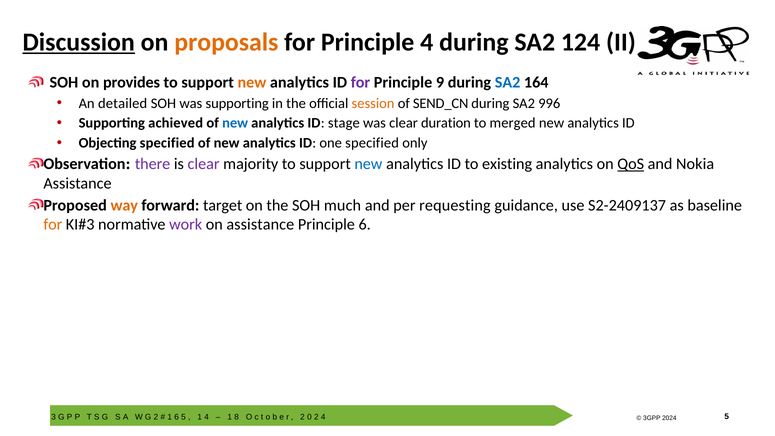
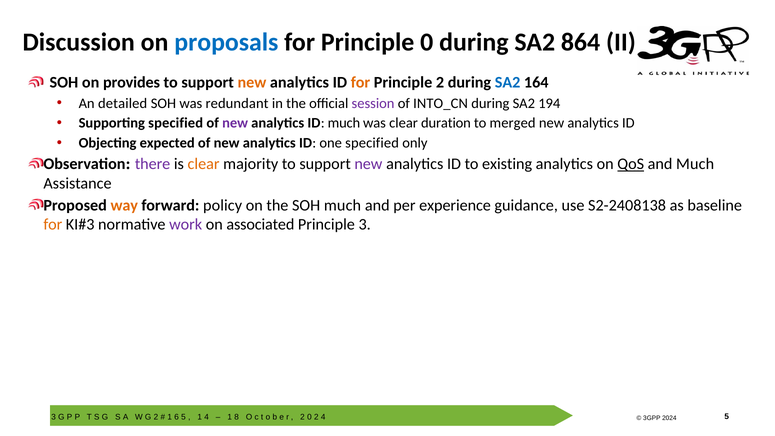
Discussion underline: present -> none
proposals colour: orange -> blue
Principle 4: 4 -> 0
124: 124 -> 864
for at (360, 83) colour: purple -> orange
Principle 9: 9 -> 2
was supporting: supporting -> redundant
session colour: orange -> purple
SEND_CN: SEND_CN -> INTO_CN
996: 996 -> 194
Supporting achieved: achieved -> specified
new at (235, 123) colour: blue -> purple
ID stage: stage -> much
Objecting specified: specified -> expected
clear at (204, 164) colour: purple -> orange
new at (368, 164) colour: blue -> purple
and Nokia: Nokia -> Much
target: target -> policy
requesting: requesting -> experience
S2-2409137: S2-2409137 -> S2-2408138
on assistance: assistance -> associated
Principle 6: 6 -> 3
